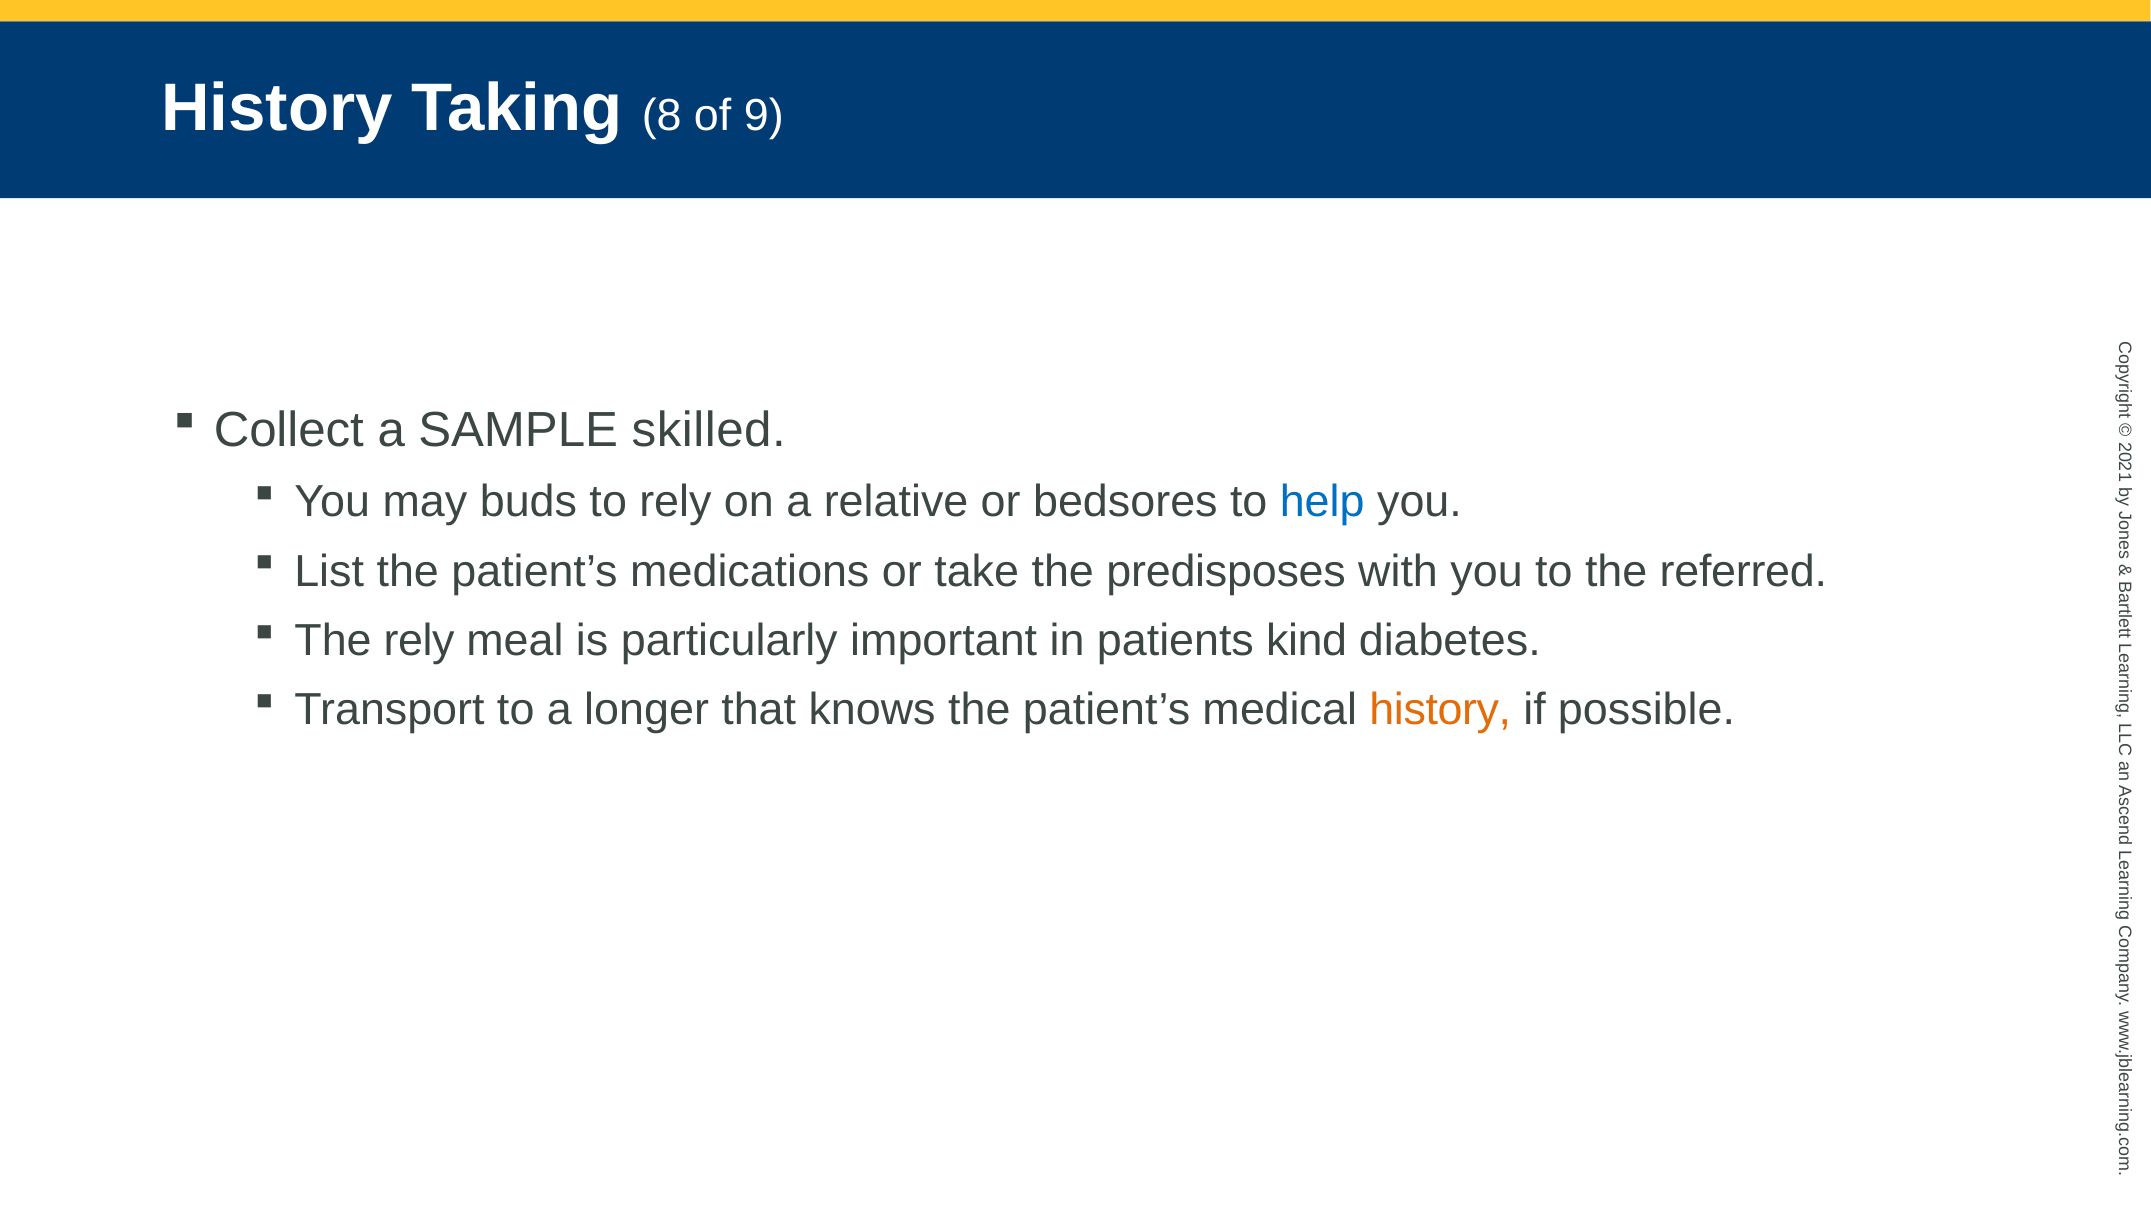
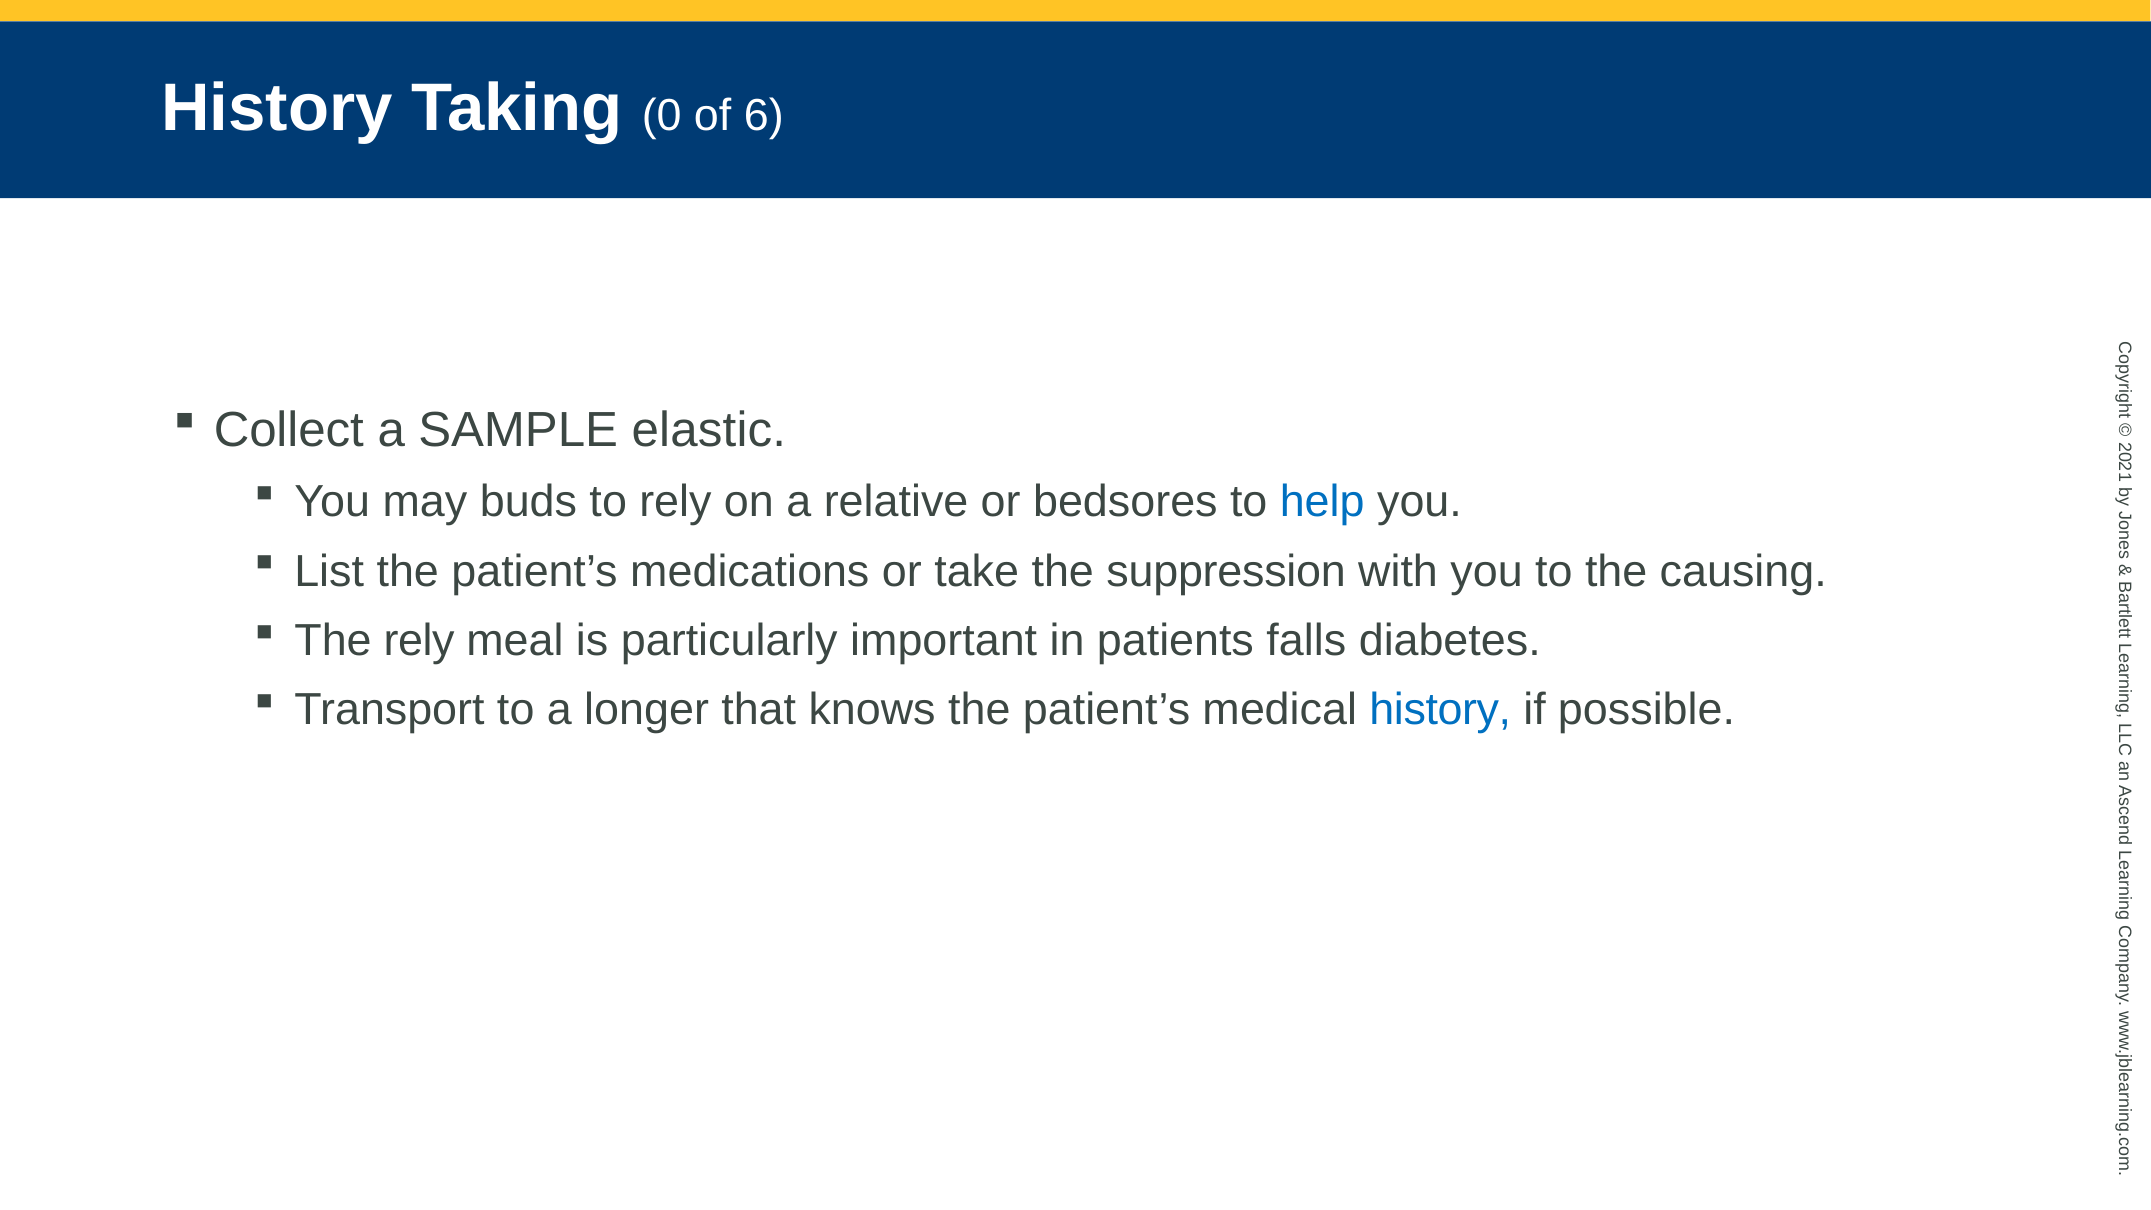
Taking 8: 8 -> 0
9: 9 -> 6
skilled: skilled -> elastic
predisposes: predisposes -> suppression
referred: referred -> causing
kind: kind -> falls
history at (1440, 710) colour: orange -> blue
